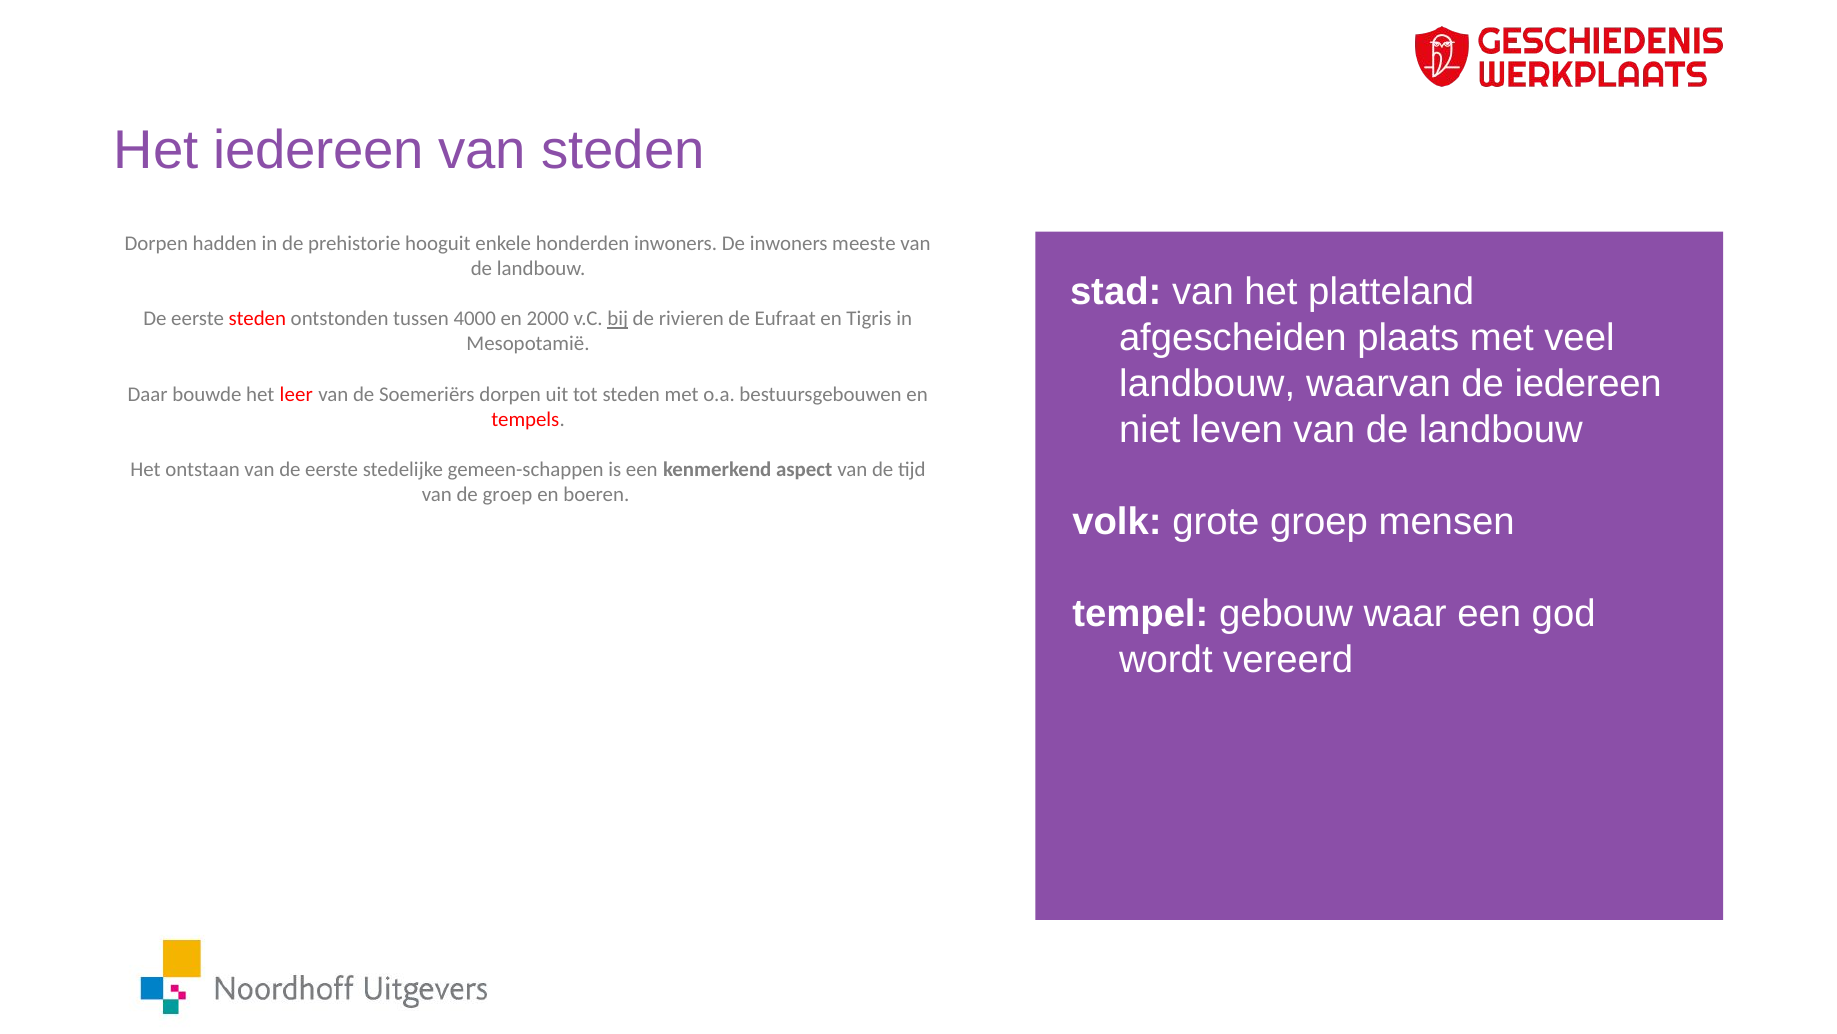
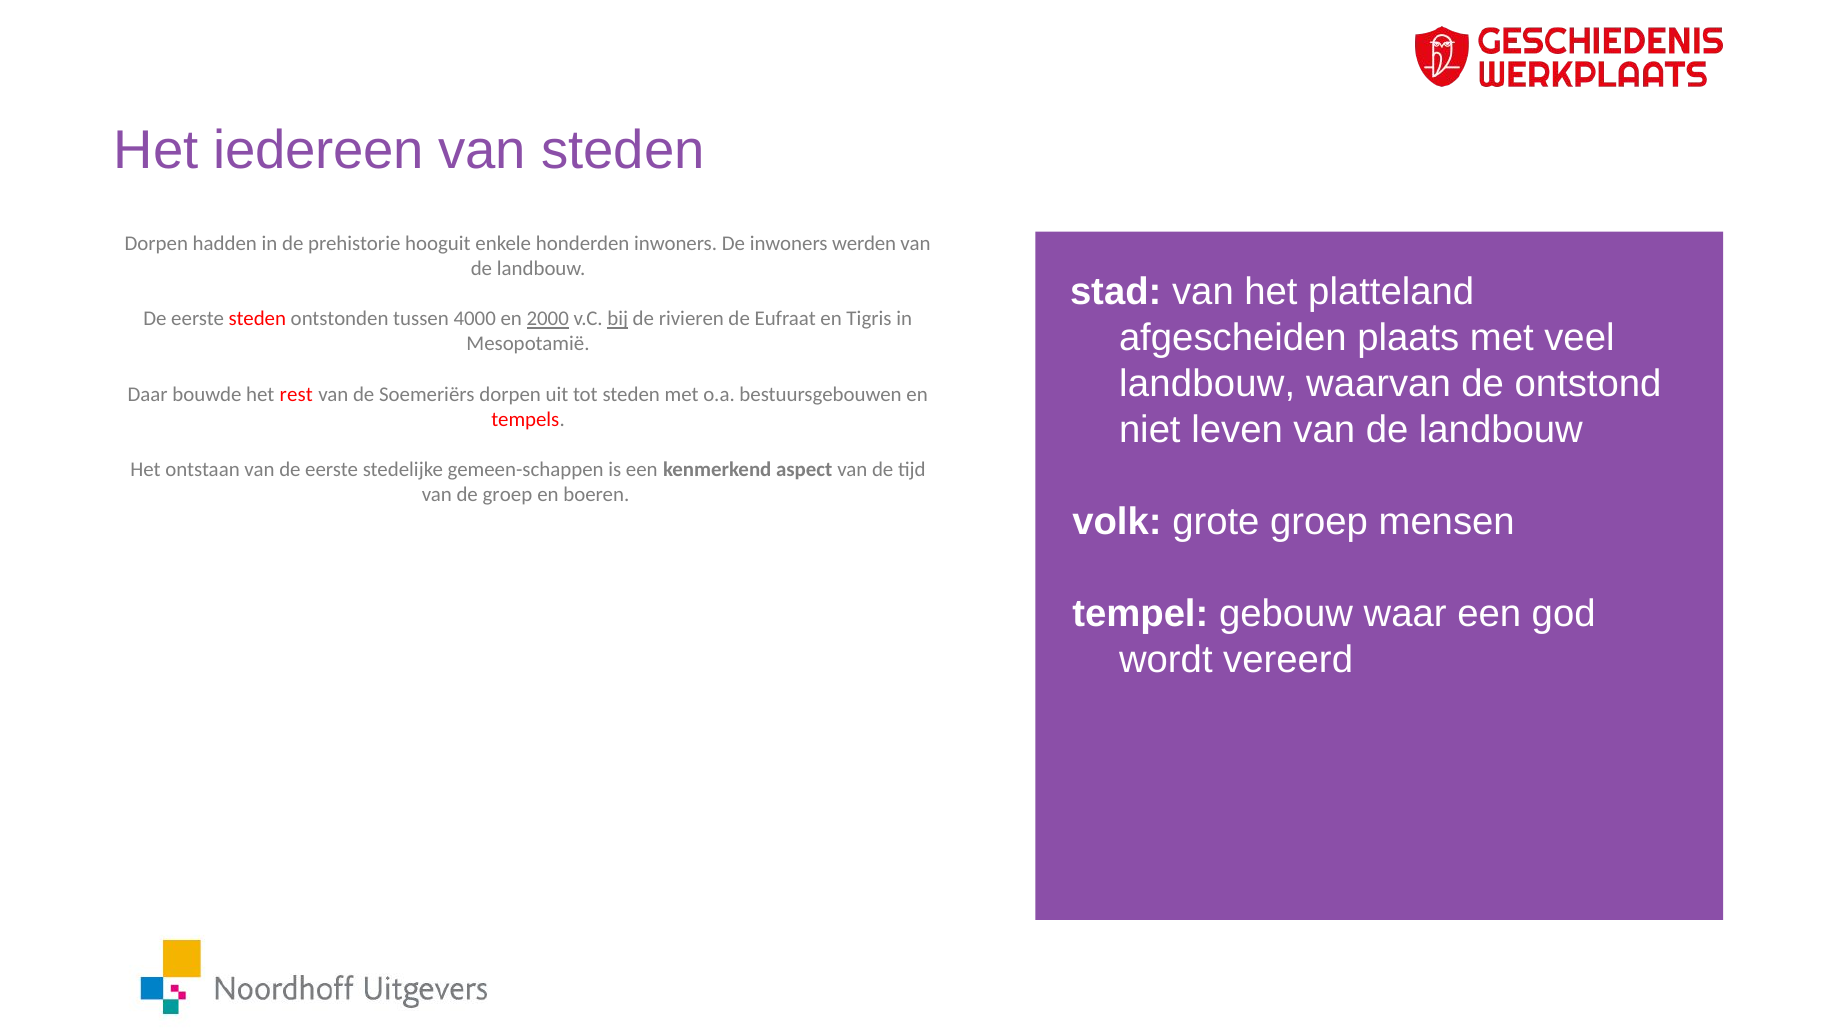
meeste: meeste -> werden
2000 underline: none -> present
de iedereen: iedereen -> ontstond
leer: leer -> rest
